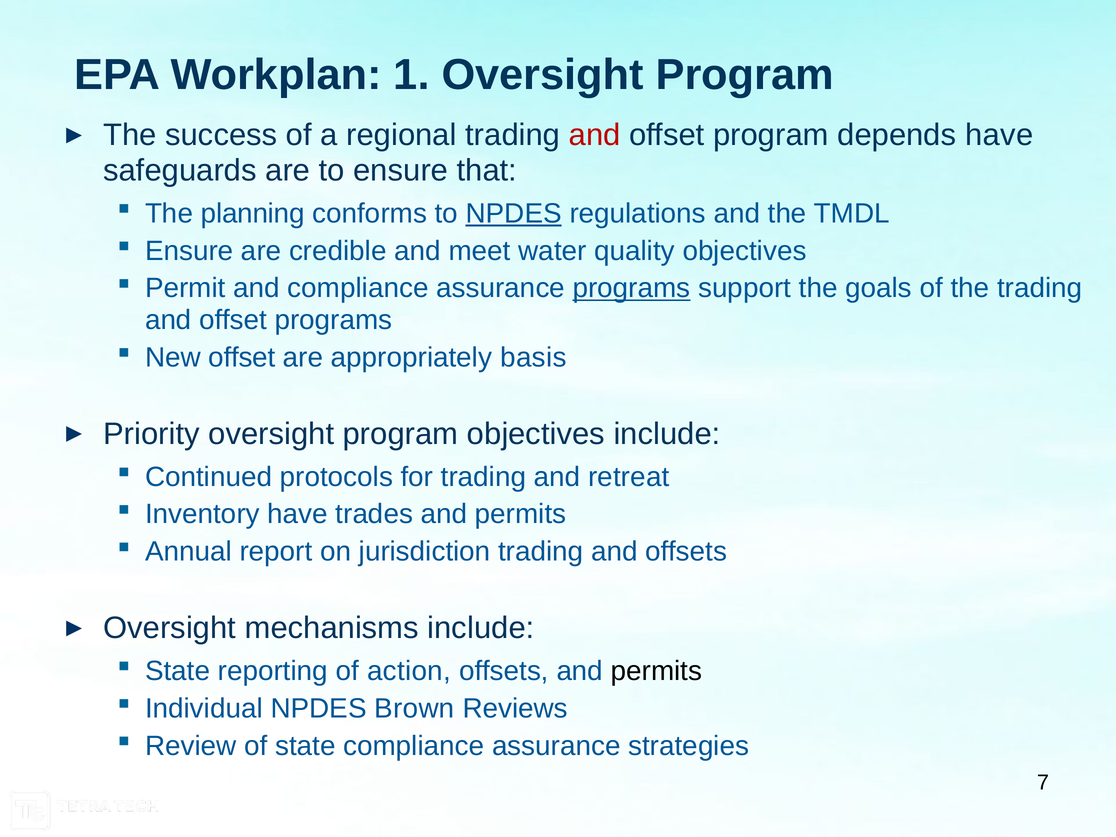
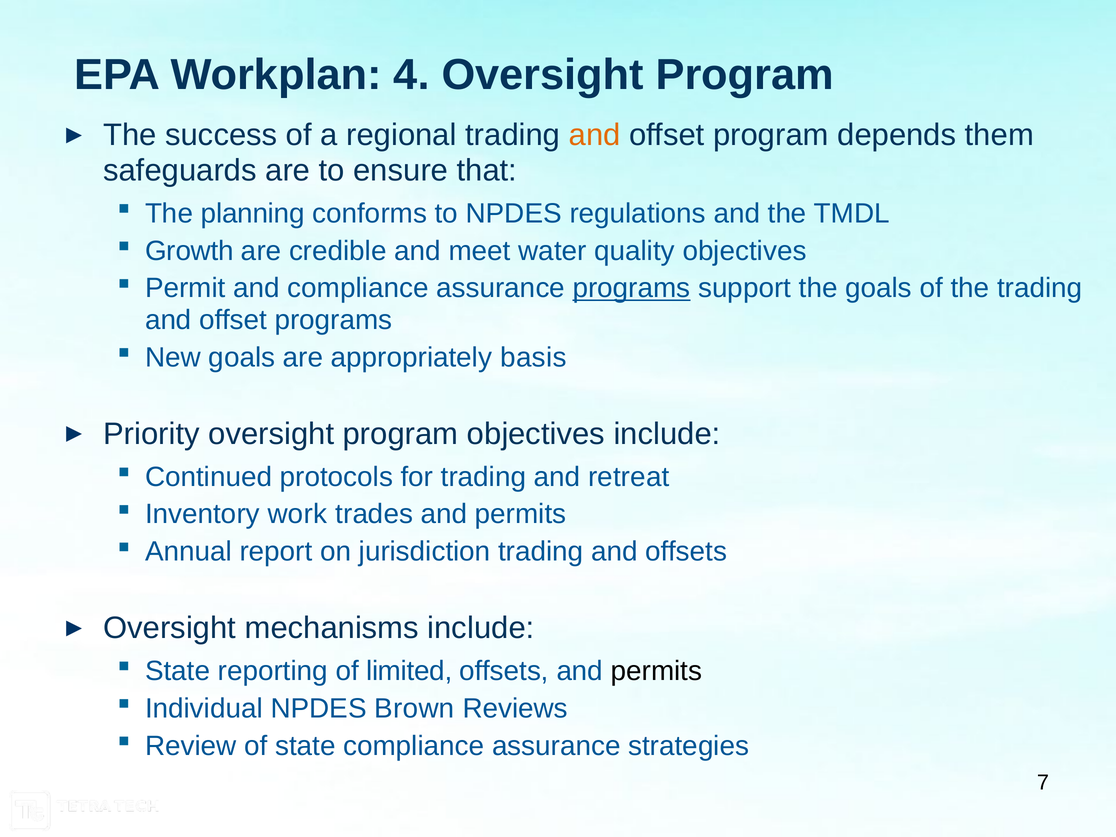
1: 1 -> 4
and at (595, 135) colour: red -> orange
depends have: have -> them
NPDES at (514, 213) underline: present -> none
Ensure at (189, 251): Ensure -> Growth
New offset: offset -> goals
Inventory have: have -> work
action: action -> limited
